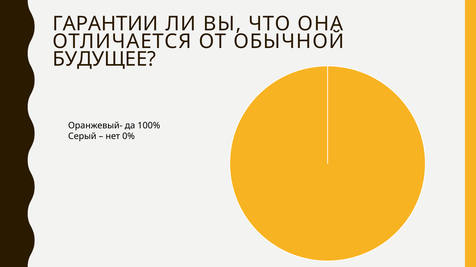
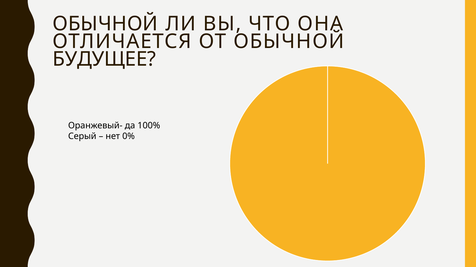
ГАРАНТИИ at (105, 24): ГАРАНТИИ -> ОБЫЧНОЙ
